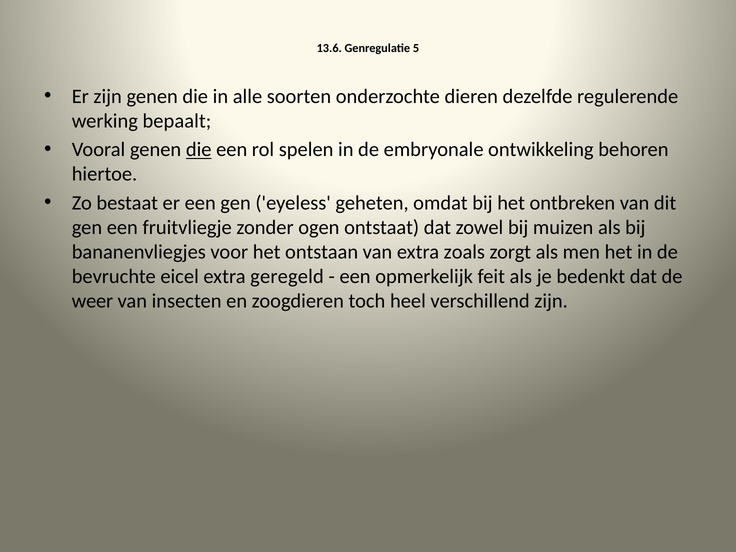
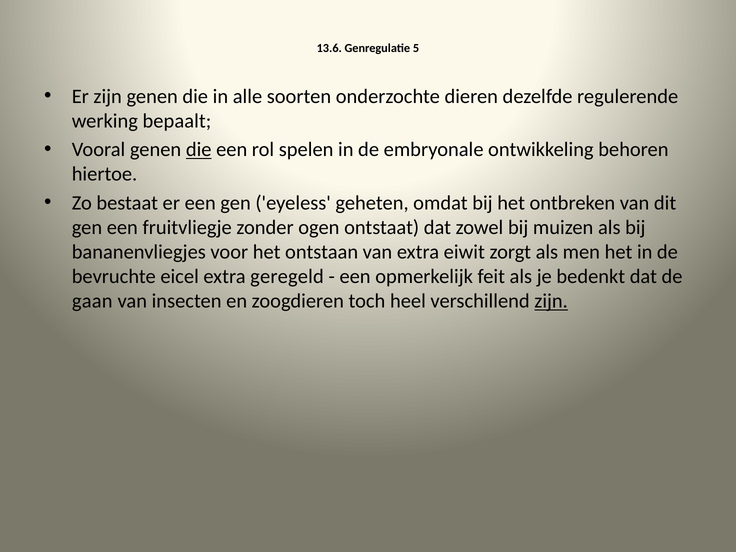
zoals: zoals -> eiwit
weer: weer -> gaan
zijn at (551, 301) underline: none -> present
